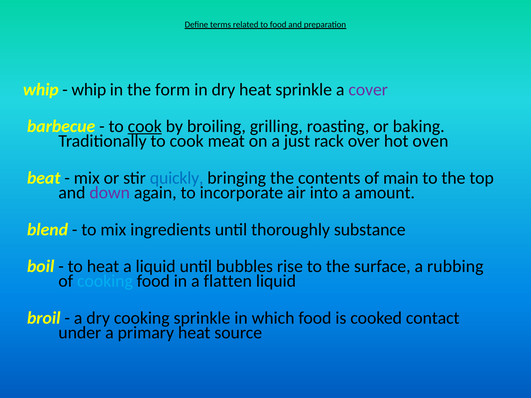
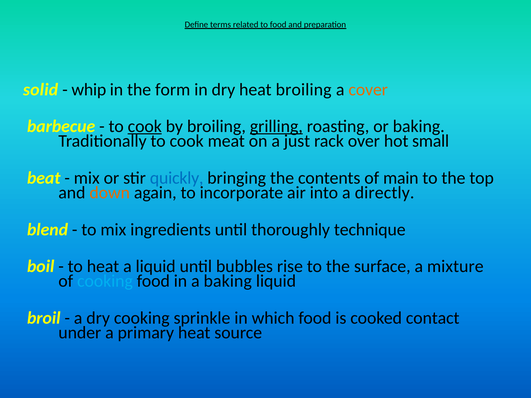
whip at (41, 90): whip -> solid
heat sprinkle: sprinkle -> broiling
cover colour: purple -> orange
grilling underline: none -> present
oven: oven -> small
down colour: purple -> orange
amount: amount -> directly
substance: substance -> technique
rubbing: rubbing -> mixture
a flatten: flatten -> baking
